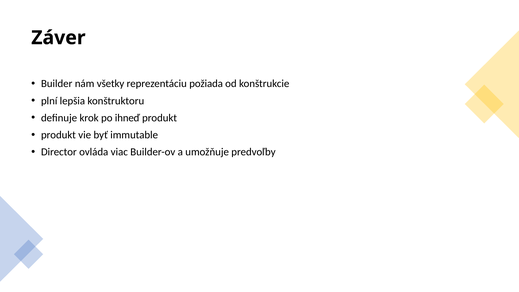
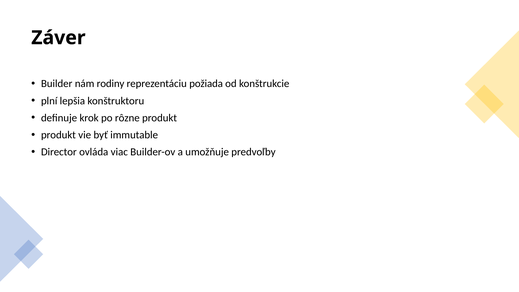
všetky: všetky -> rodiny
ihneď: ihneď -> rôzne
